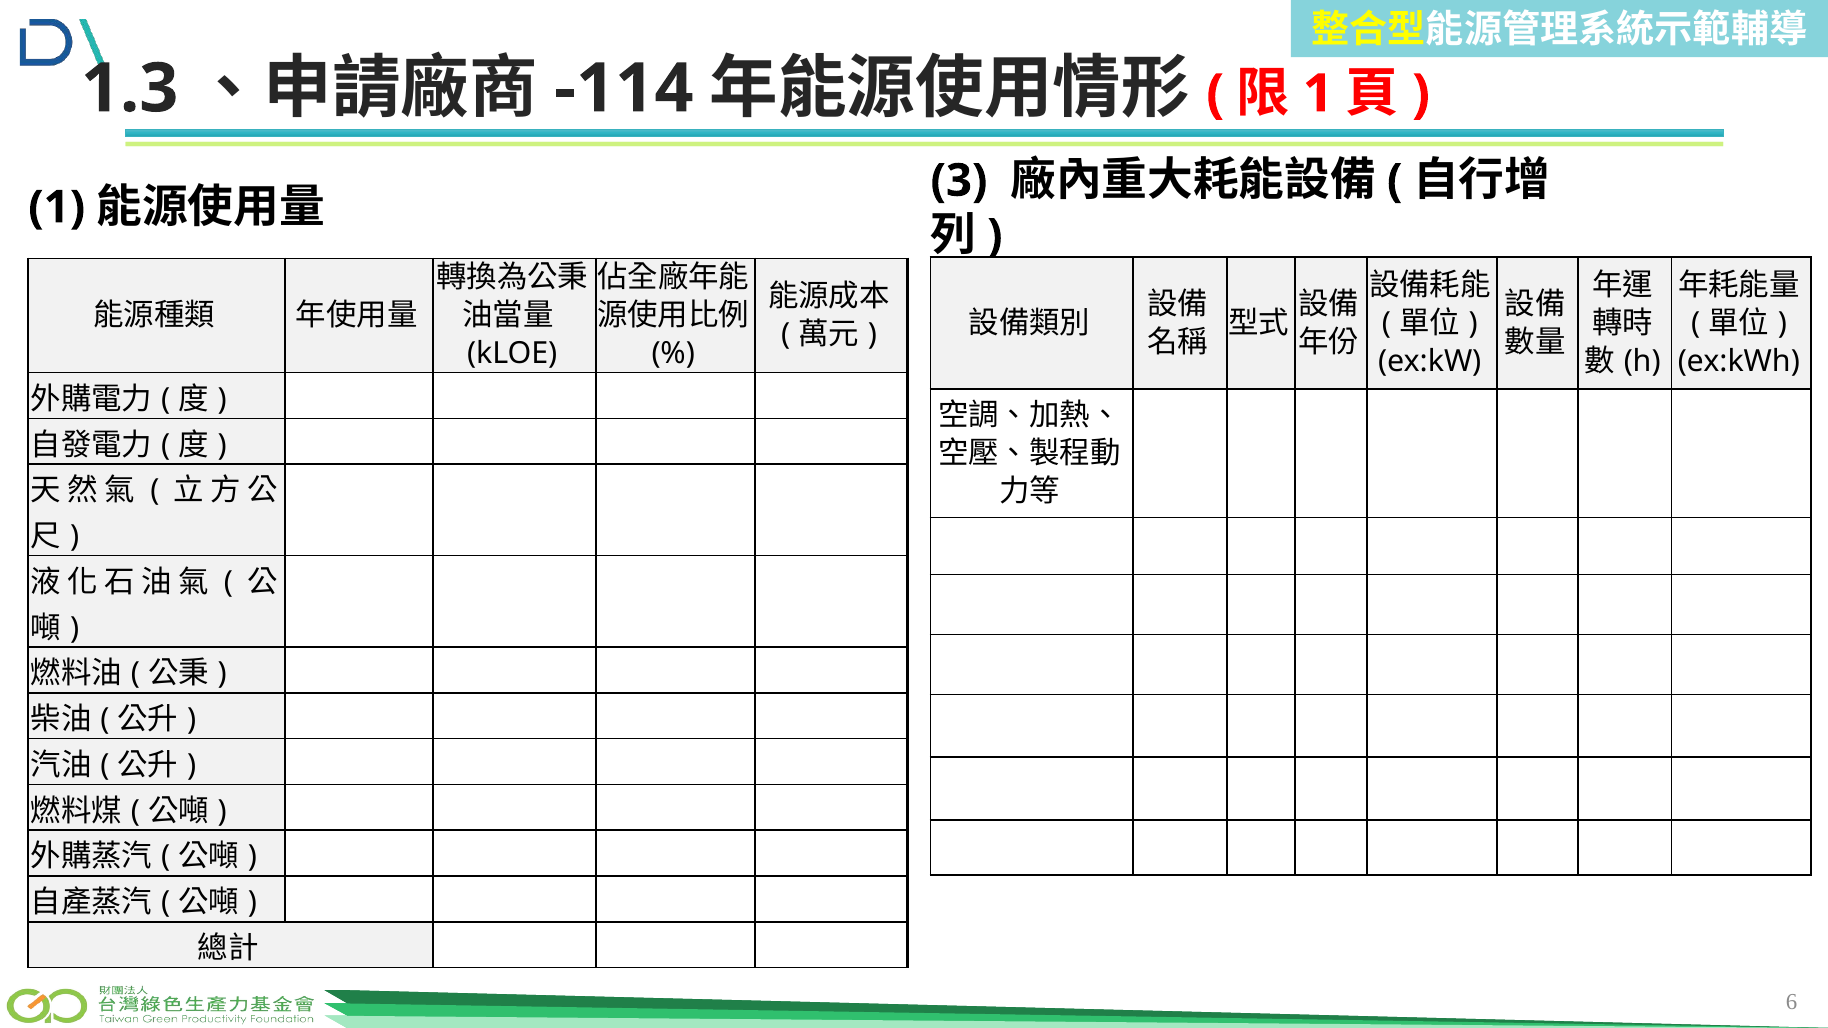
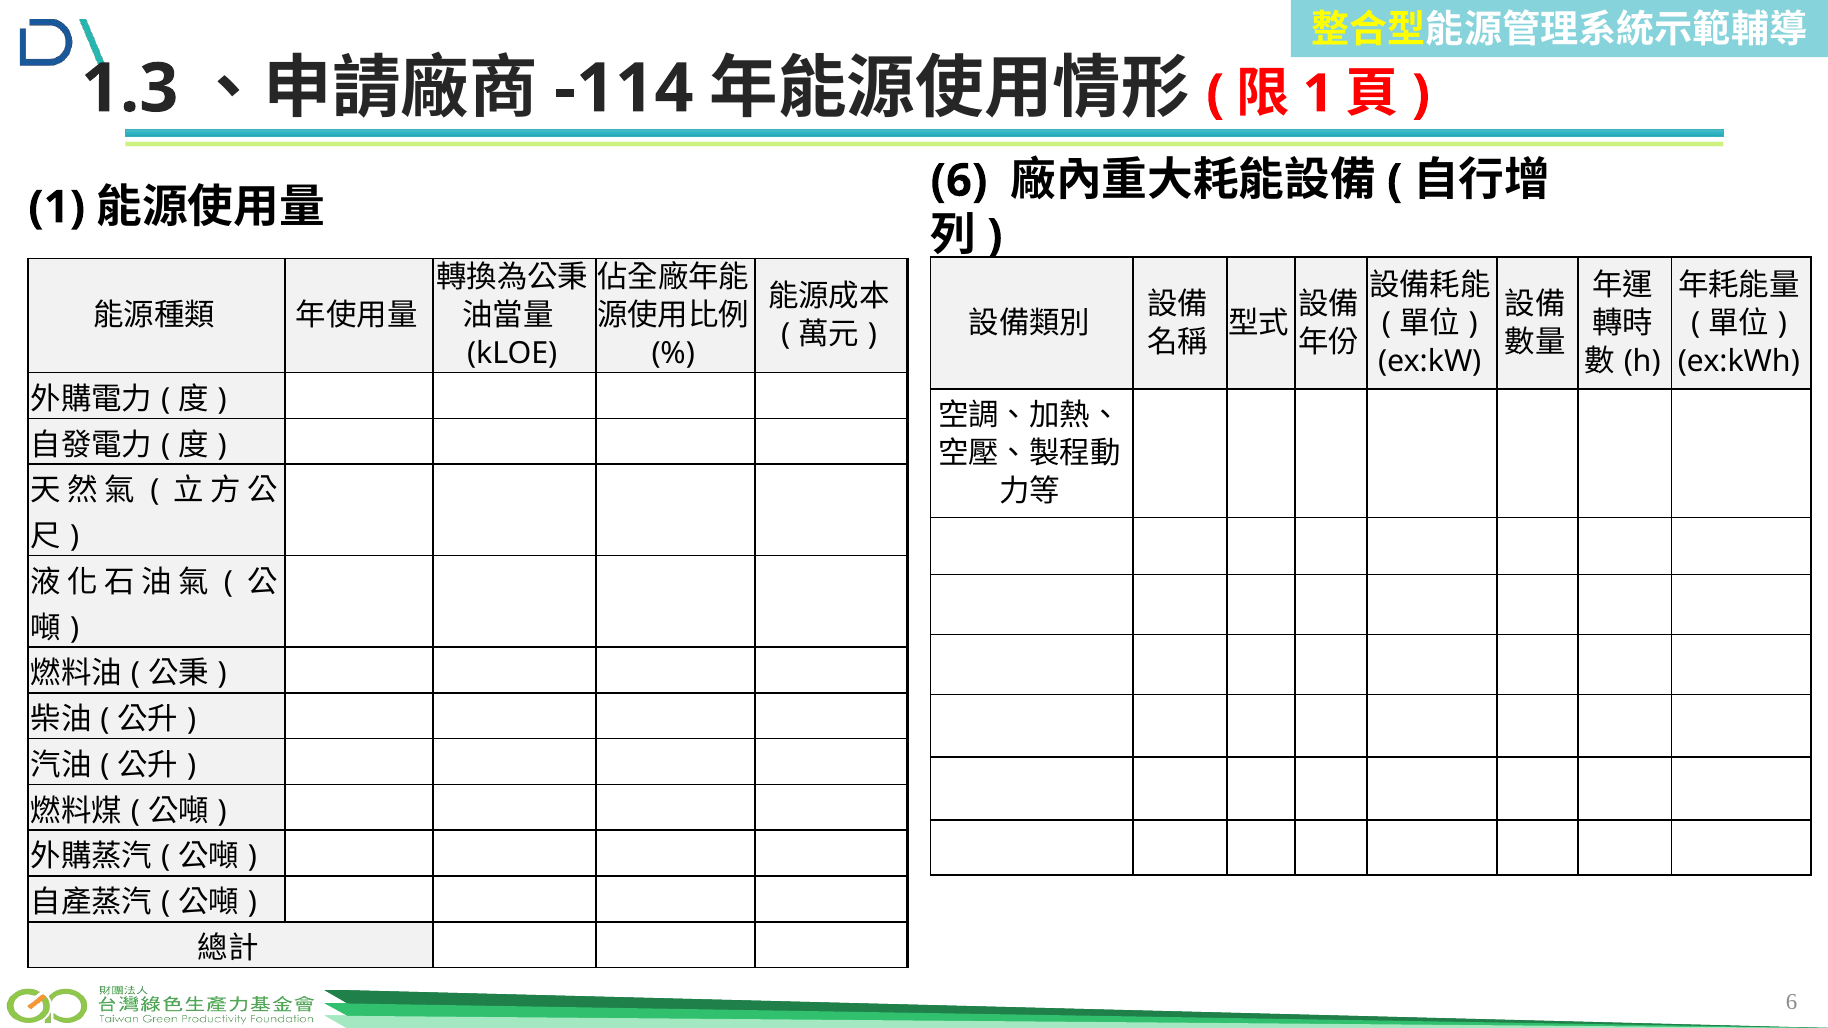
3 at (959, 181): 3 -> 6
